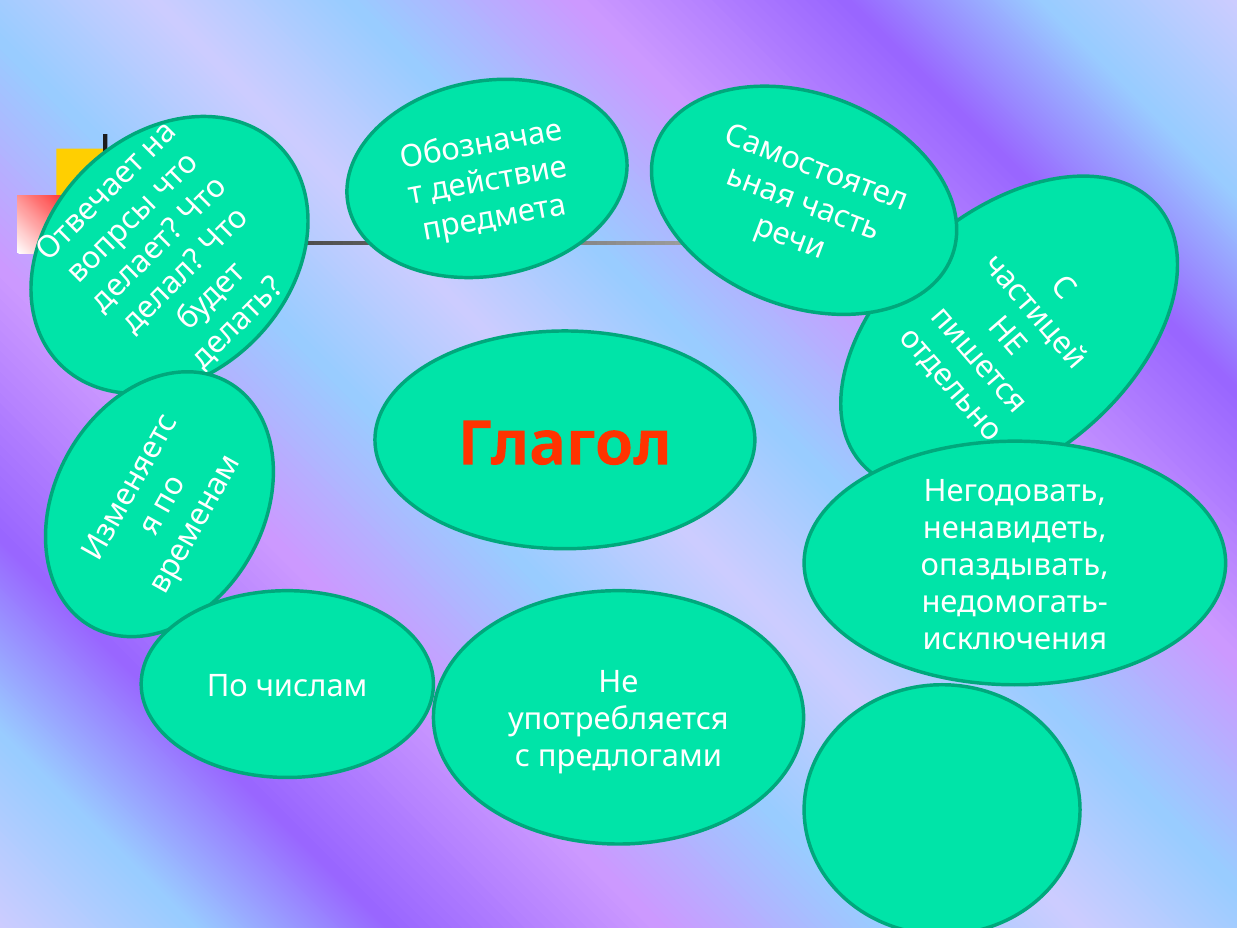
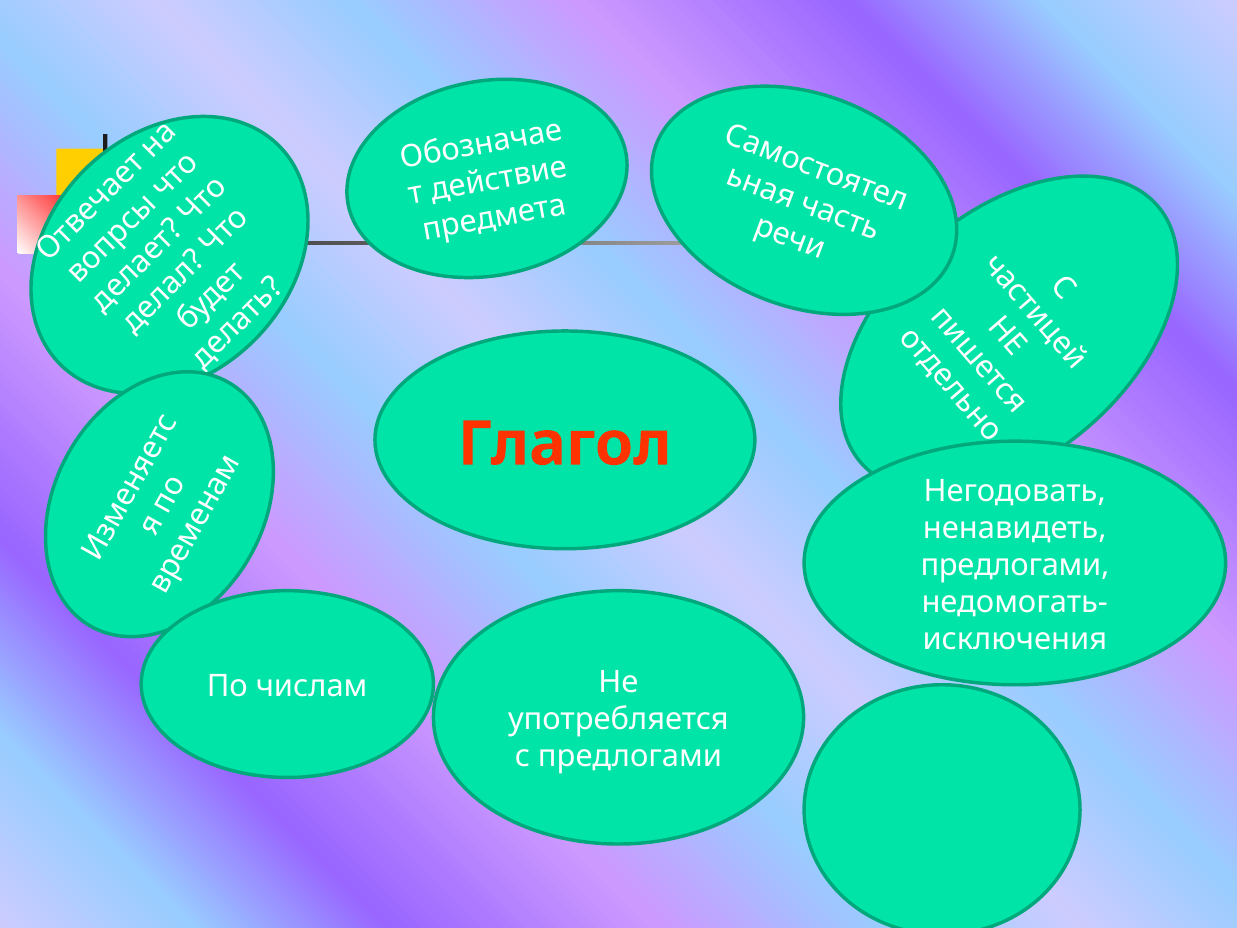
опаздывать at (1015, 565): опаздывать -> предлогами
